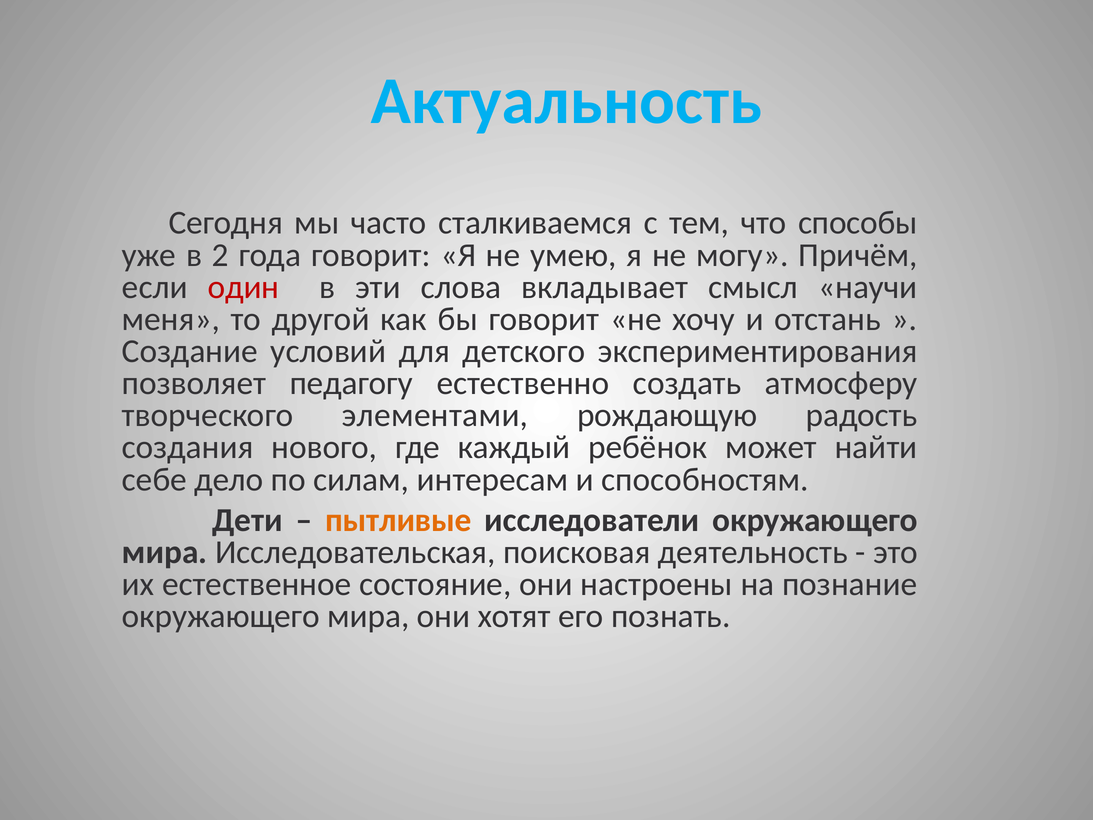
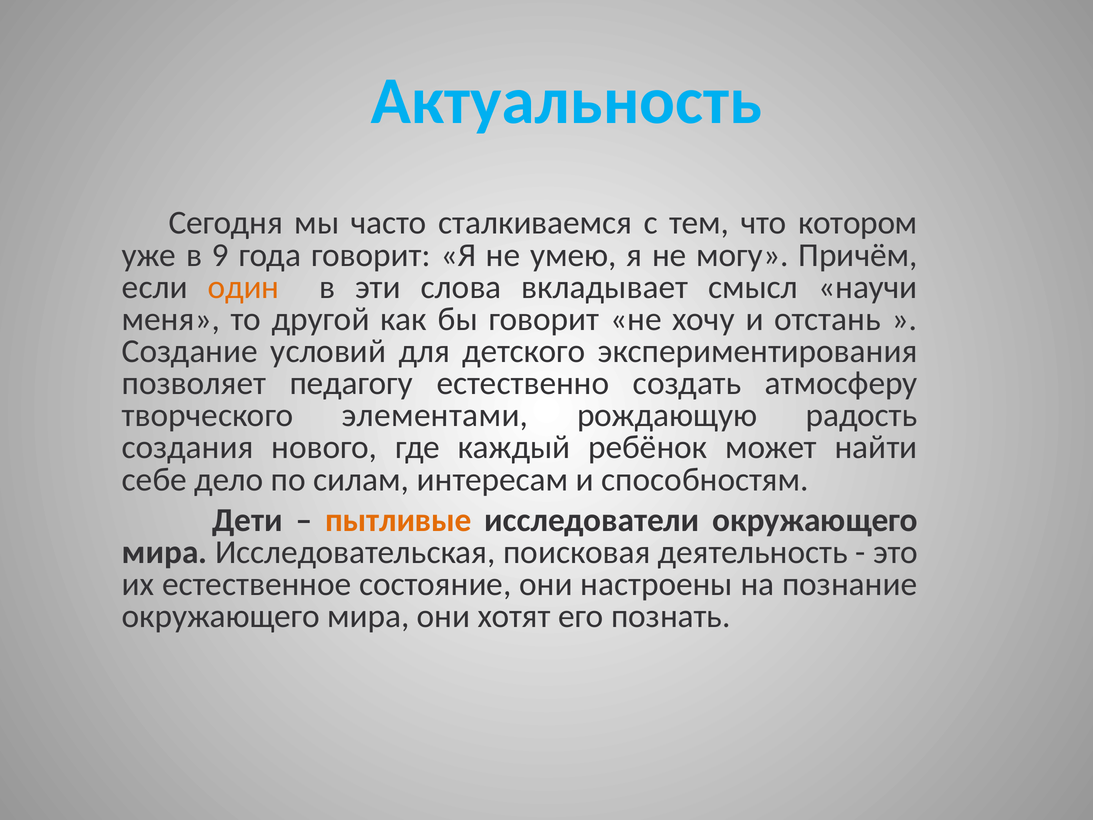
способы: способы -> котором
2: 2 -> 9
один colour: red -> orange
